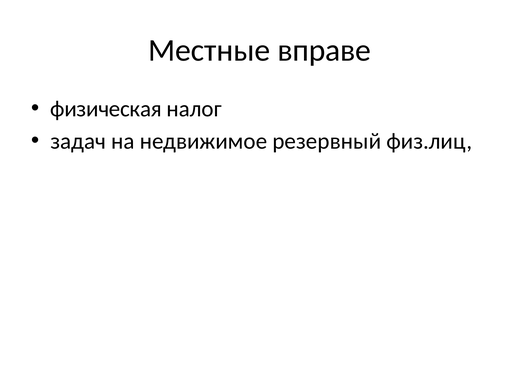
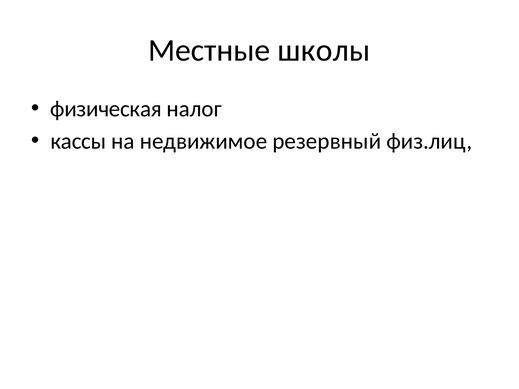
вправе: вправе -> школы
задач: задач -> кассы
